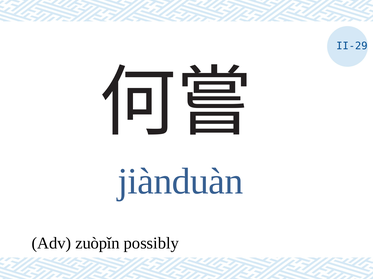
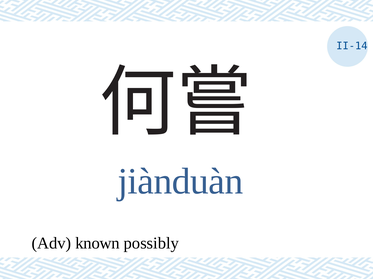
II-29: II-29 -> II-14
zuòpǐn: zuòpǐn -> known
